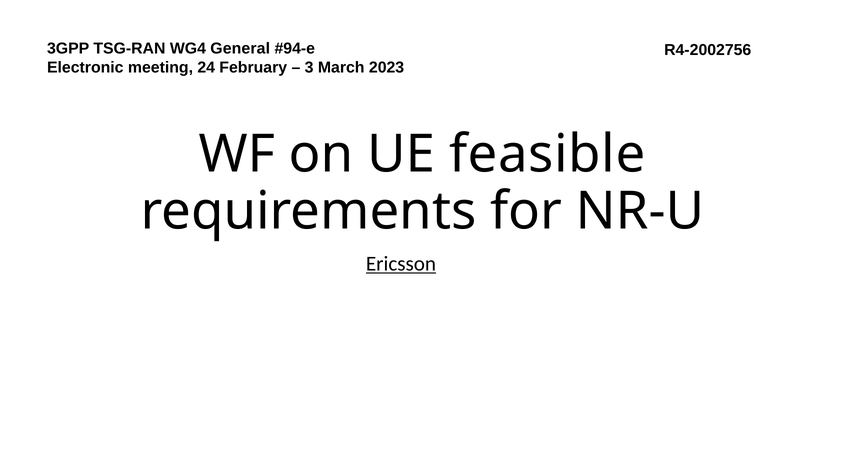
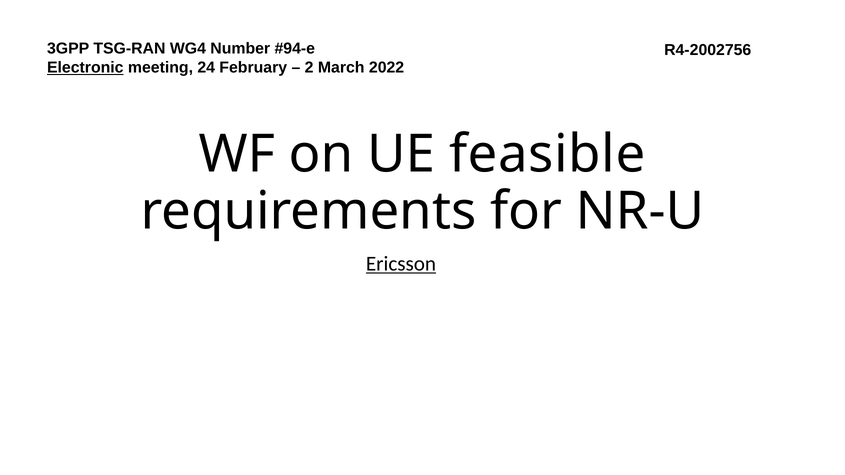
General: General -> Number
Electronic underline: none -> present
3: 3 -> 2
2023: 2023 -> 2022
